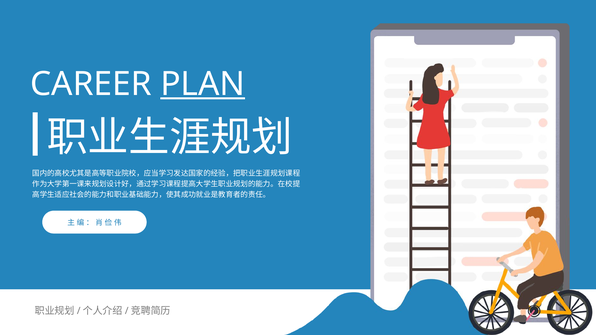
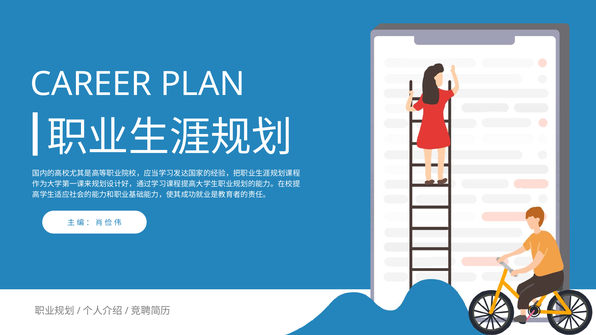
PLAN underline: present -> none
